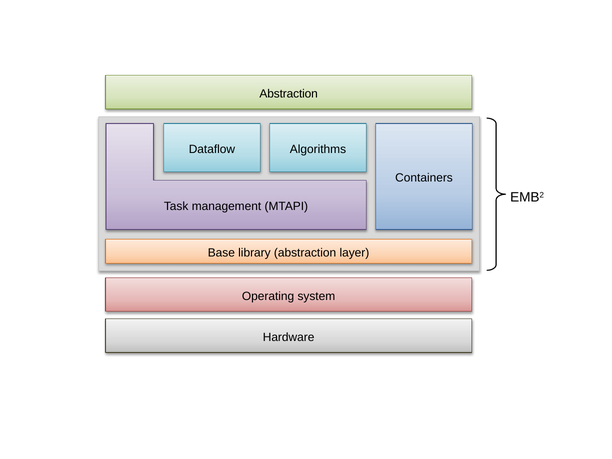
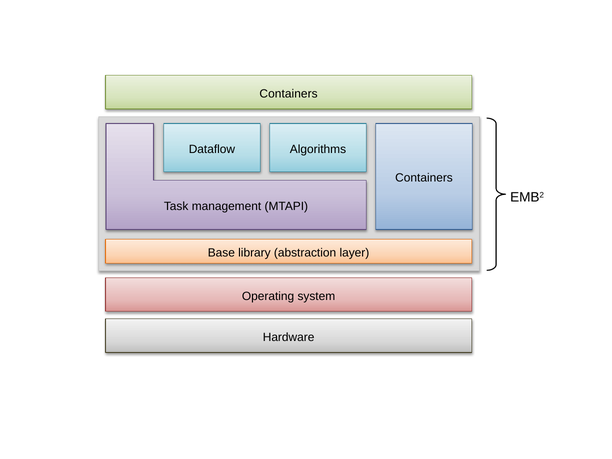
Abstraction at (289, 94): Abstraction -> Containers
